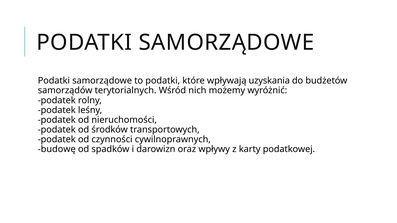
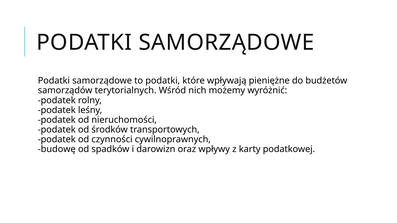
uzyskania: uzyskania -> pieniężne
